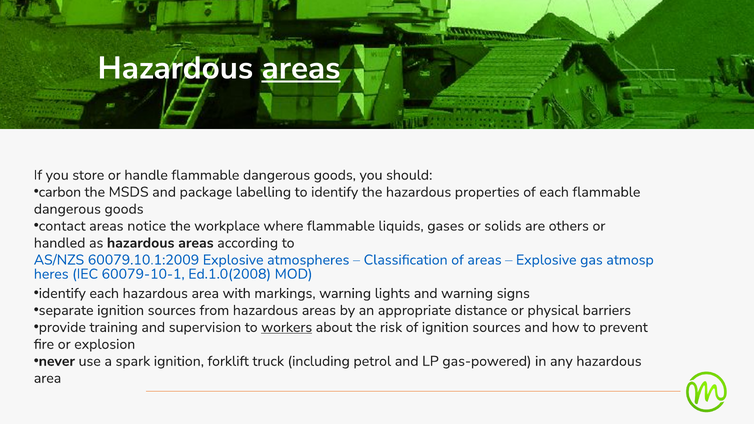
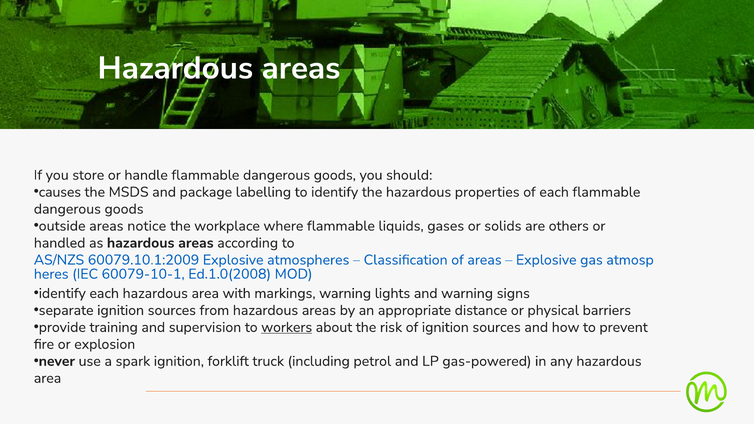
areas at (301, 68) underline: present -> none
carbon: carbon -> causes
contact: contact -> outside
